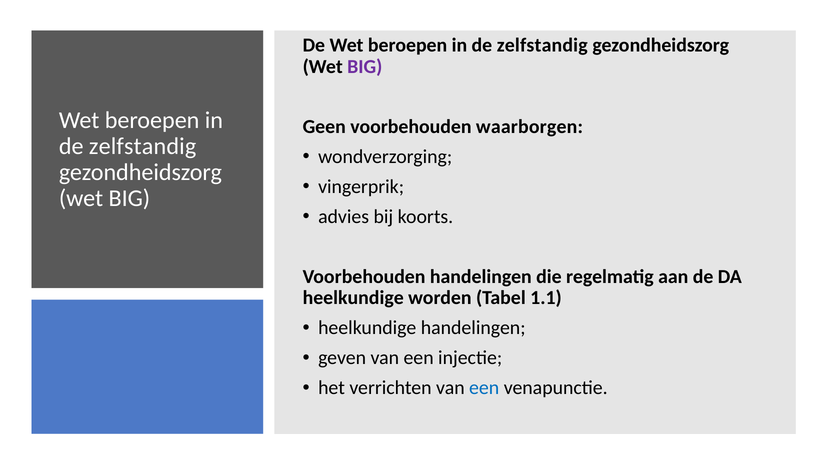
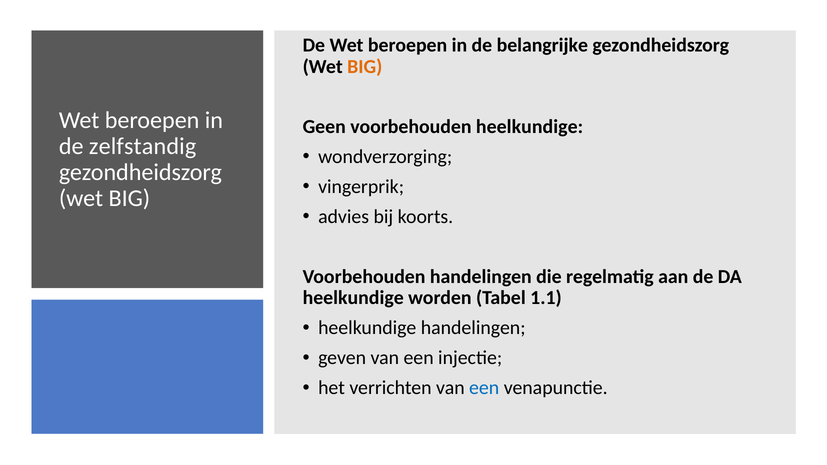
zelfstandig at (542, 45): zelfstandig -> belangrijke
BIG at (365, 67) colour: purple -> orange
voorbehouden waarborgen: waarborgen -> heelkundige
